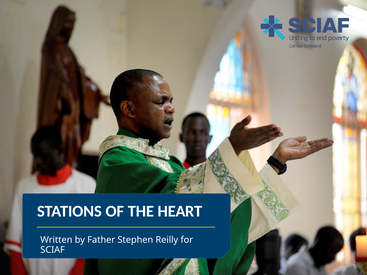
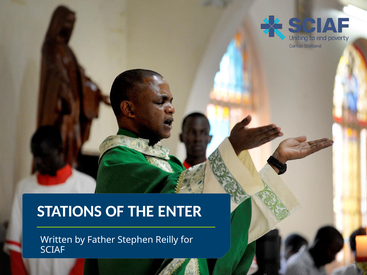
HEART: HEART -> ENTER
